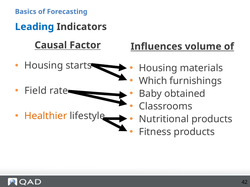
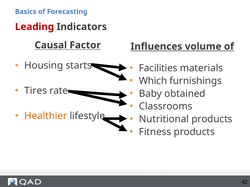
Leading colour: blue -> red
Housing at (158, 68): Housing -> Facilities
Field: Field -> Tires
